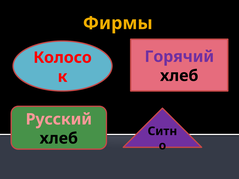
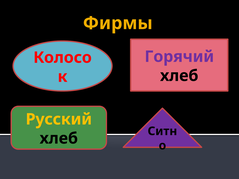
Русский colour: pink -> yellow
